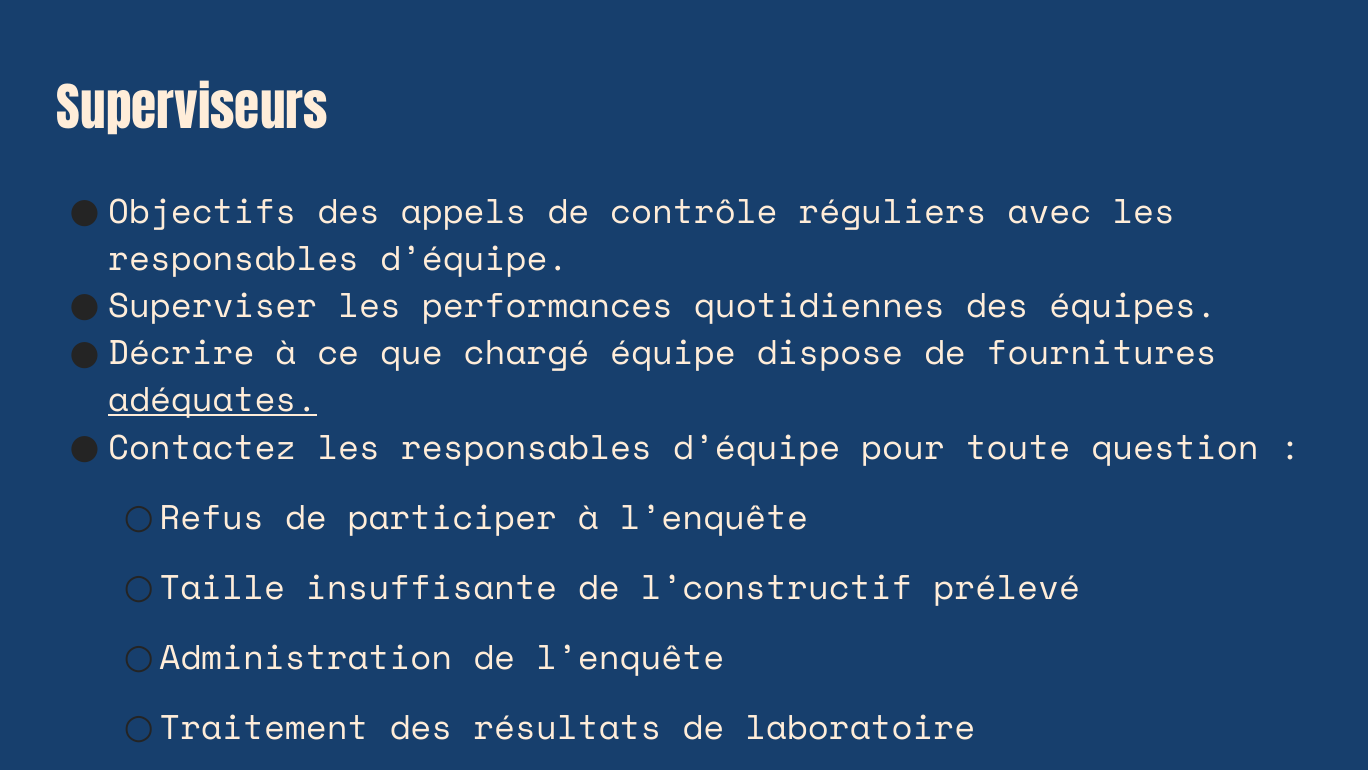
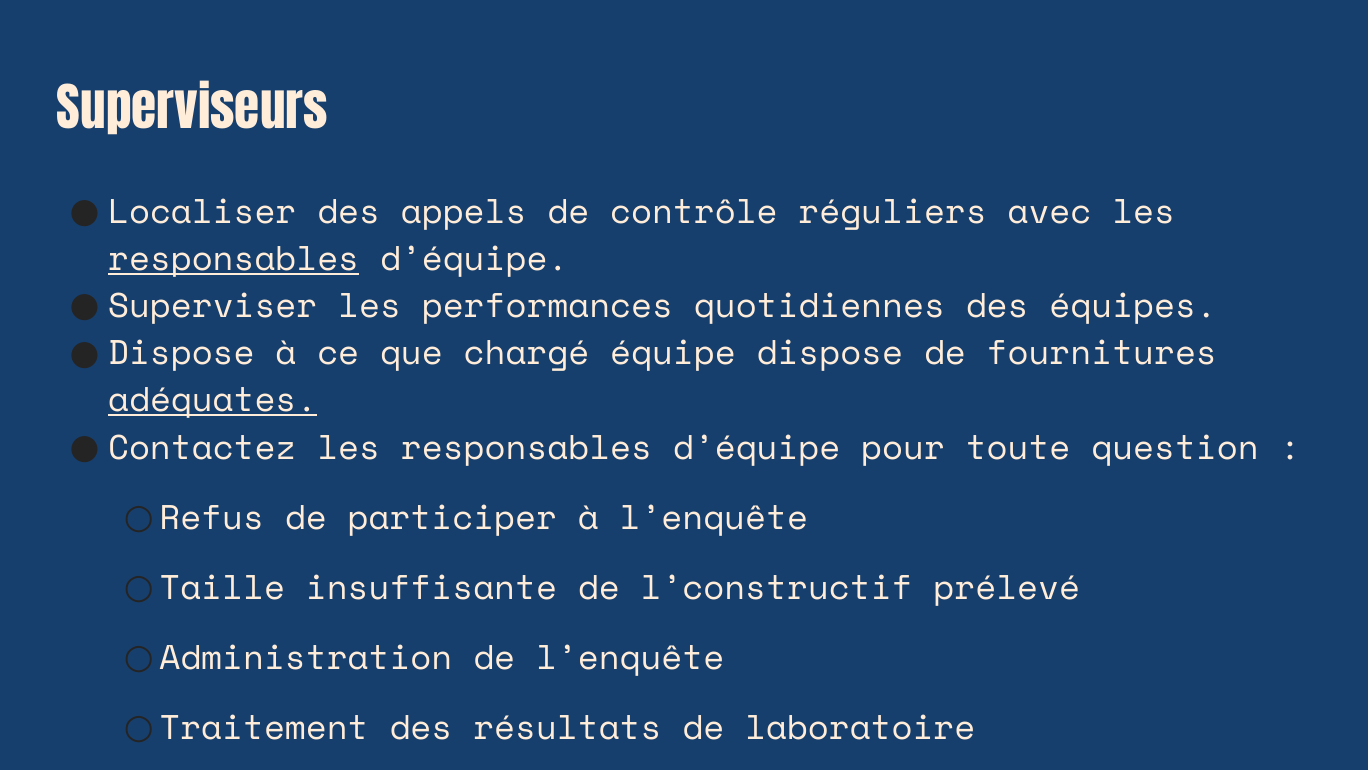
Objectifs: Objectifs -> Localiser
responsables at (234, 259) underline: none -> present
Décrire at (181, 353): Décrire -> Dispose
